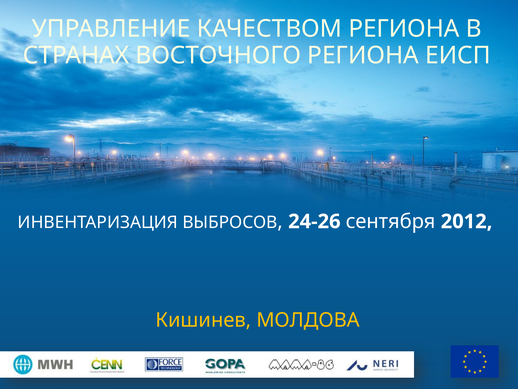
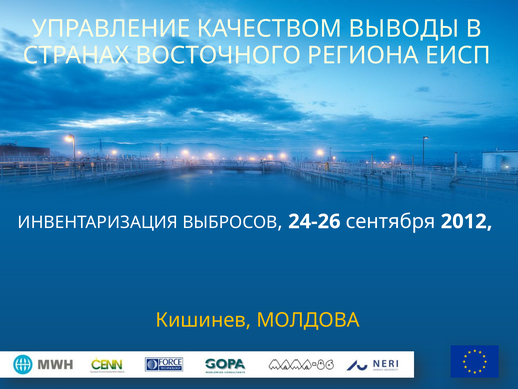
КАЧЕСТВОМ РЕГИОНА: РЕГИОНА -> ВЫВОДЫ
